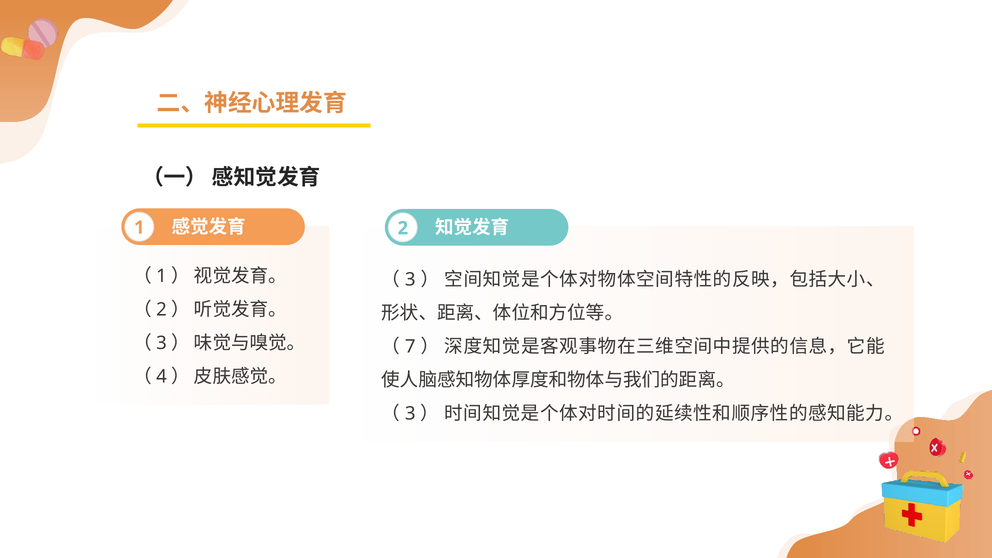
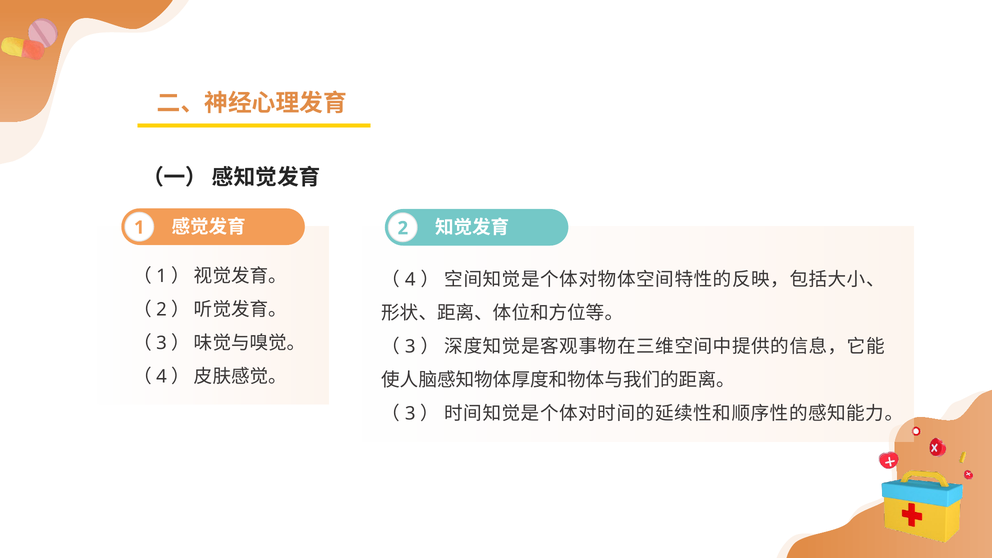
3 at (410, 280): 3 -> 4
7 at (410, 347): 7 -> 3
